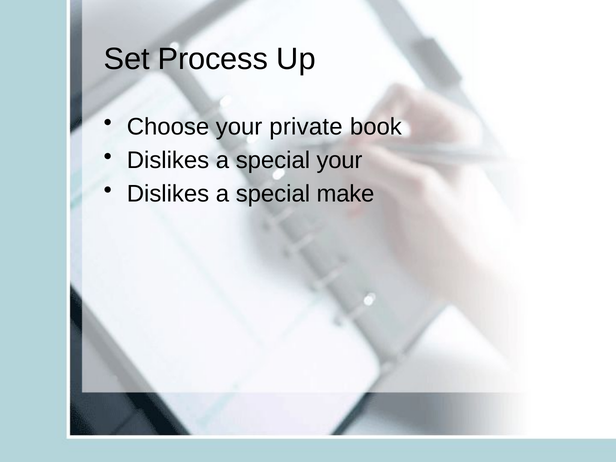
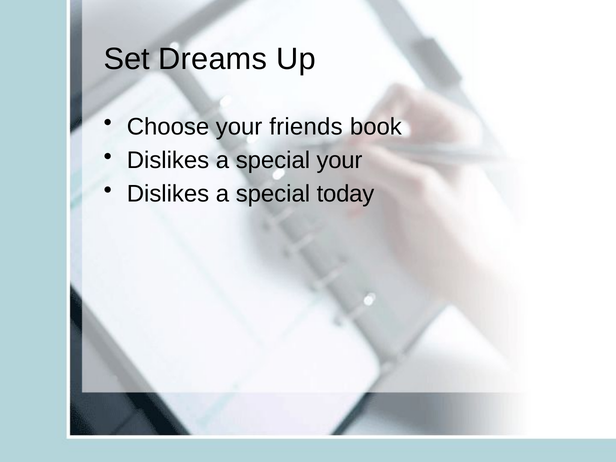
Process: Process -> Dreams
private: private -> friends
make: make -> today
